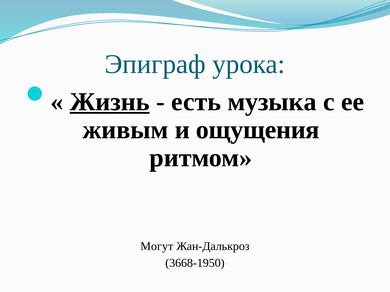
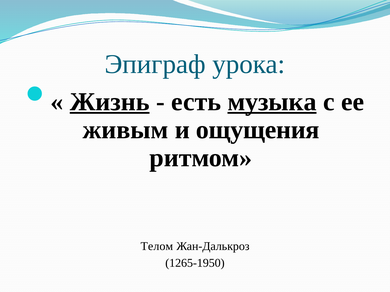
музыка underline: none -> present
Могут: Могут -> Телом
3668-1950: 3668-1950 -> 1265-1950
